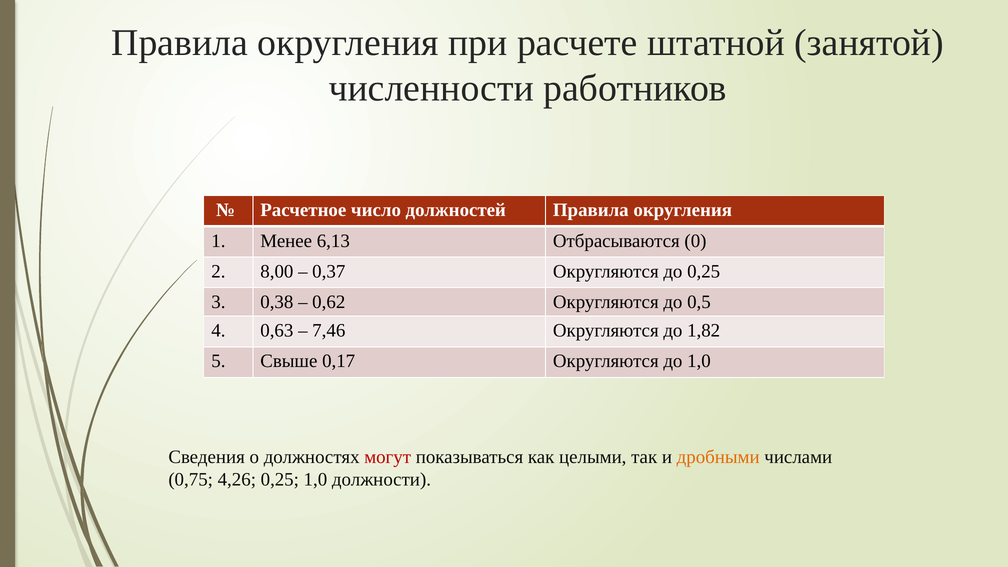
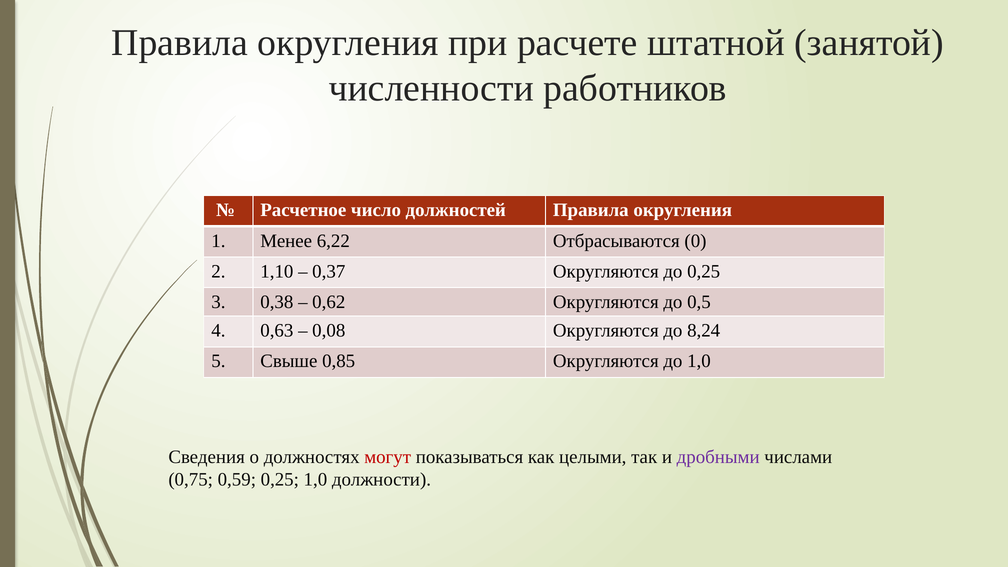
6,13: 6,13 -> 6,22
8,00: 8,00 -> 1,10
7,46: 7,46 -> 0,08
1,82: 1,82 -> 8,24
0,17: 0,17 -> 0,85
дробными colour: orange -> purple
4,26: 4,26 -> 0,59
